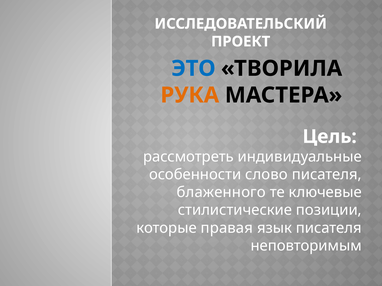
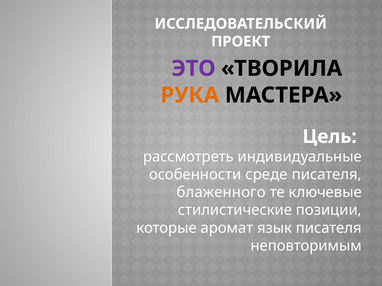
ЭТО colour: blue -> purple
слово: слово -> среде
правая: правая -> аромат
